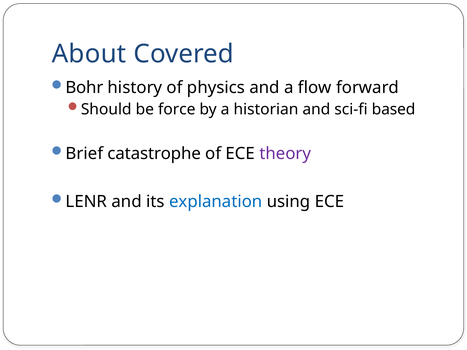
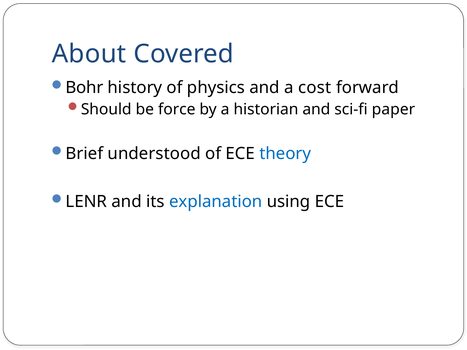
flow: flow -> cost
based: based -> paper
catastrophe: catastrophe -> understood
theory colour: purple -> blue
